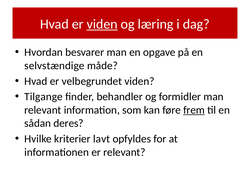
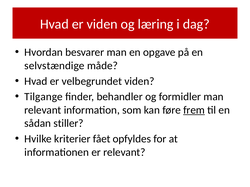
viden at (102, 24) underline: present -> none
deres: deres -> stiller
lavt: lavt -> fået
